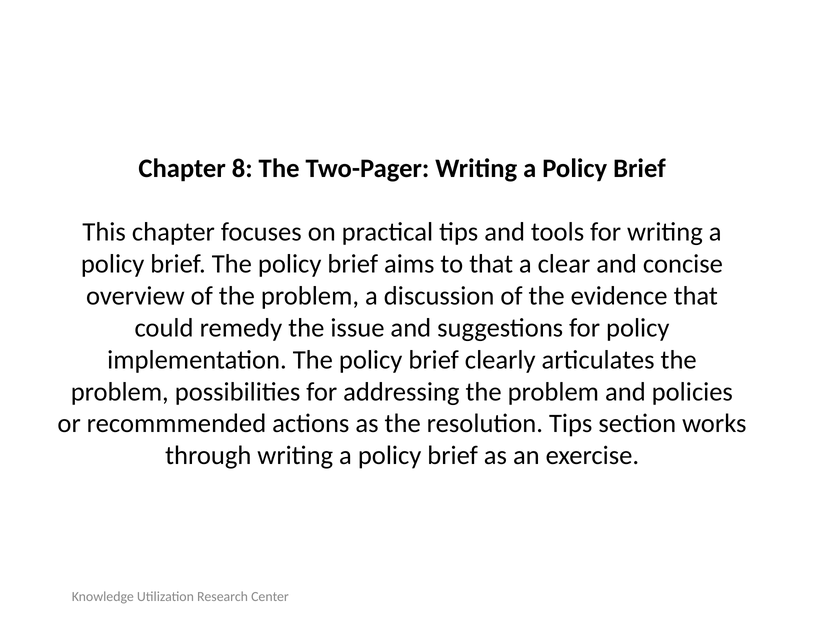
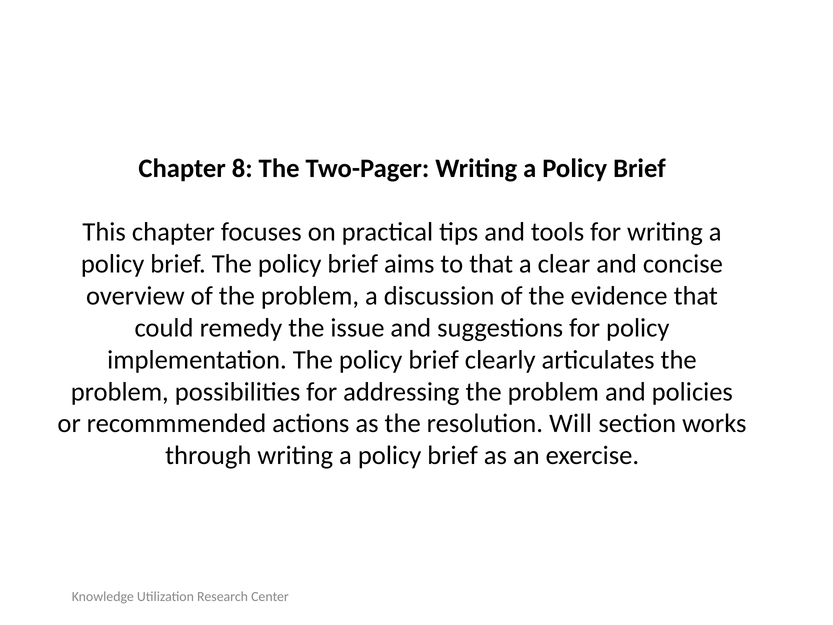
resolution Tips: Tips -> Will
